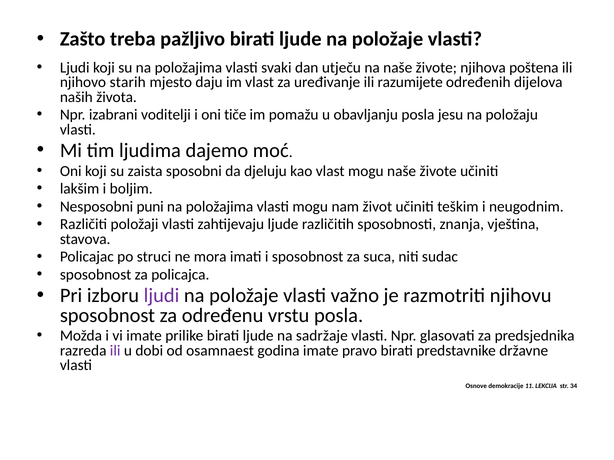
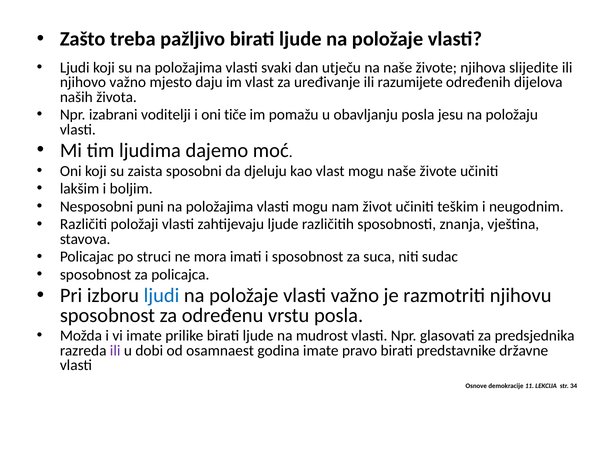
poštena: poštena -> slijedite
njihovo starih: starih -> važno
ljudi at (162, 296) colour: purple -> blue
sadržaje: sadržaje -> mudrost
